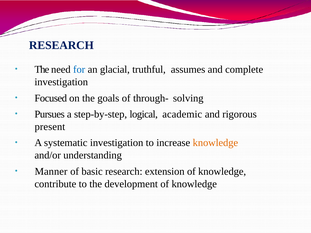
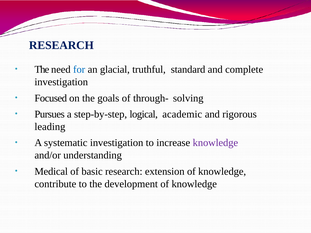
assumes: assumes -> standard
present: present -> leading
knowledge at (215, 143) colour: orange -> purple
Manner: Manner -> Medical
